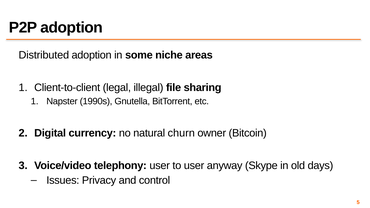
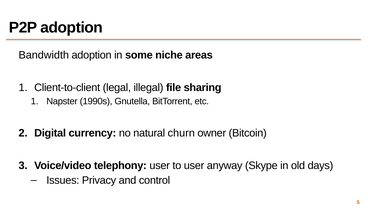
Distributed: Distributed -> Bandwidth
